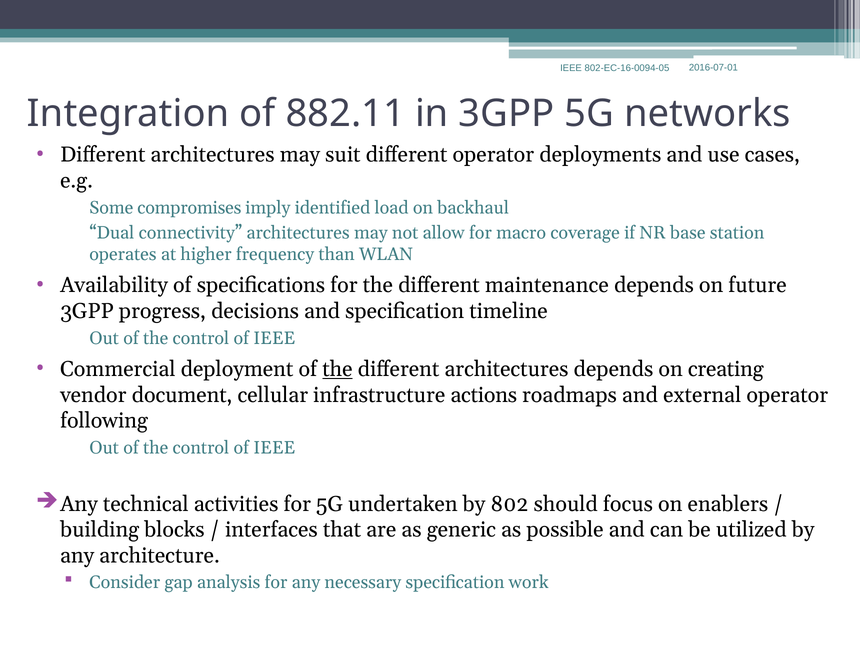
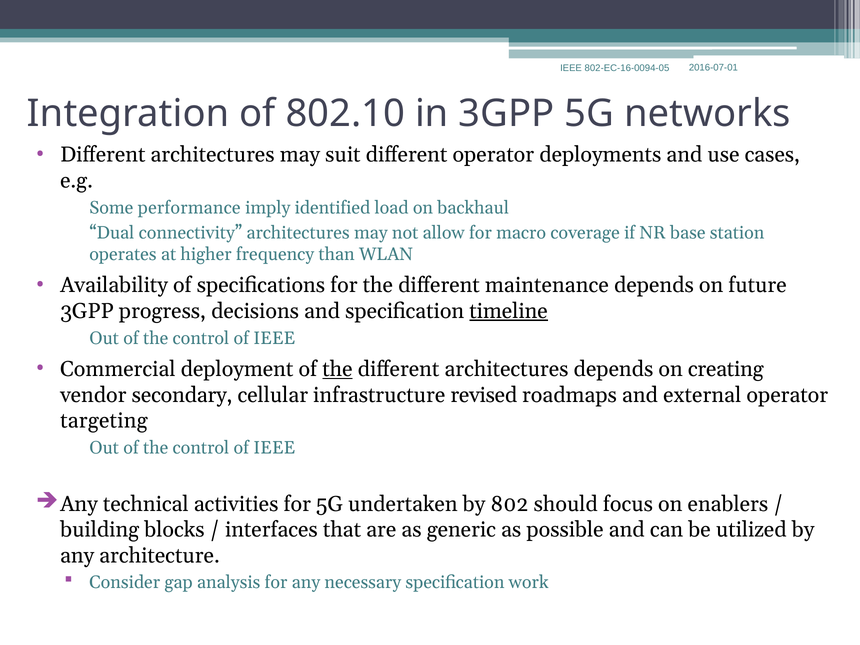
882.11: 882.11 -> 802.10
compromises: compromises -> performance
timeline underline: none -> present
document: document -> secondary
actions: actions -> revised
following: following -> targeting
